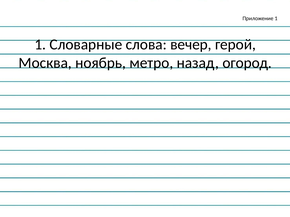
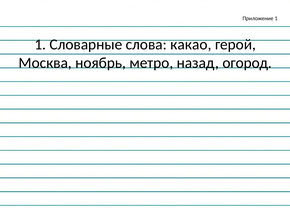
вечер: вечер -> какао
